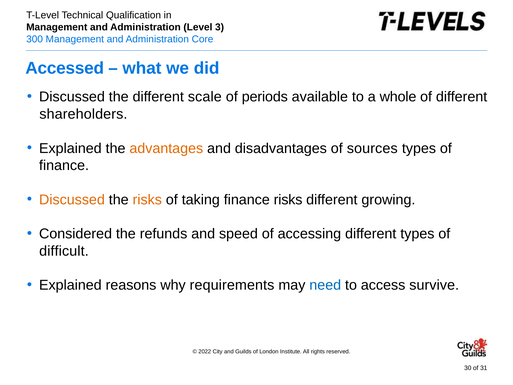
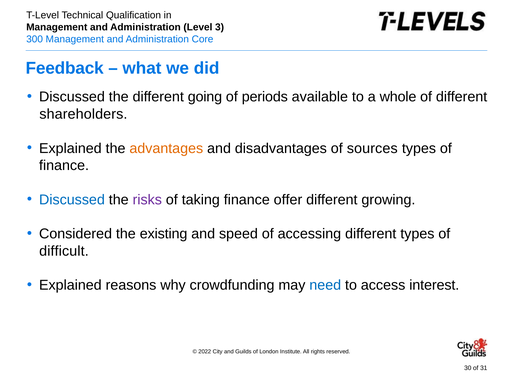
Accessed: Accessed -> Feedback
scale: scale -> going
Discussed at (72, 200) colour: orange -> blue
risks at (147, 200) colour: orange -> purple
finance risks: risks -> offer
refunds: refunds -> existing
requirements: requirements -> crowdfunding
survive: survive -> interest
